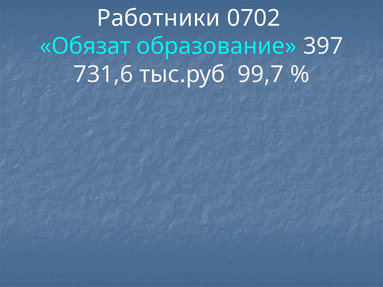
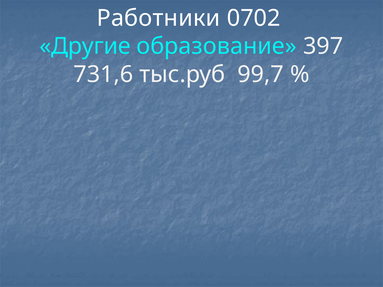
Обязат: Обязат -> Другие
